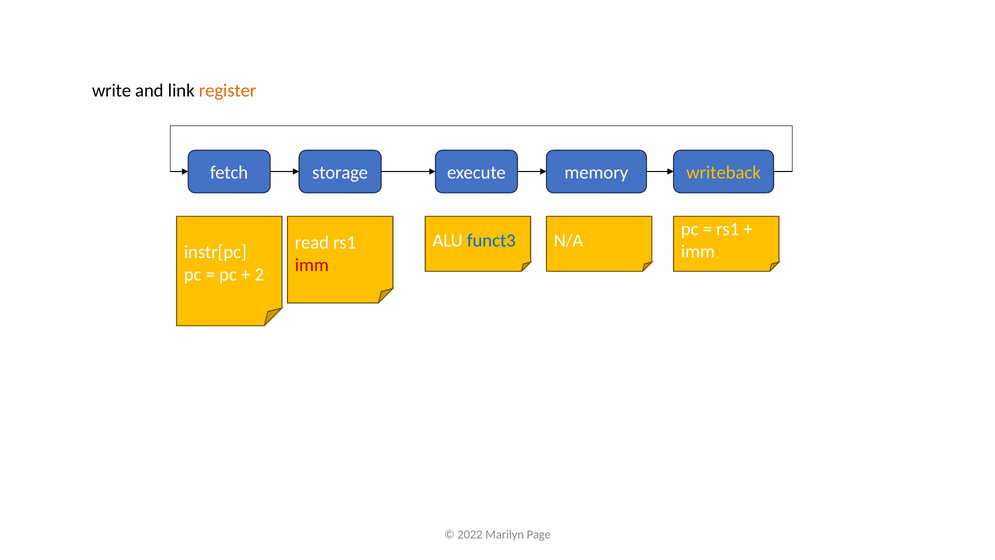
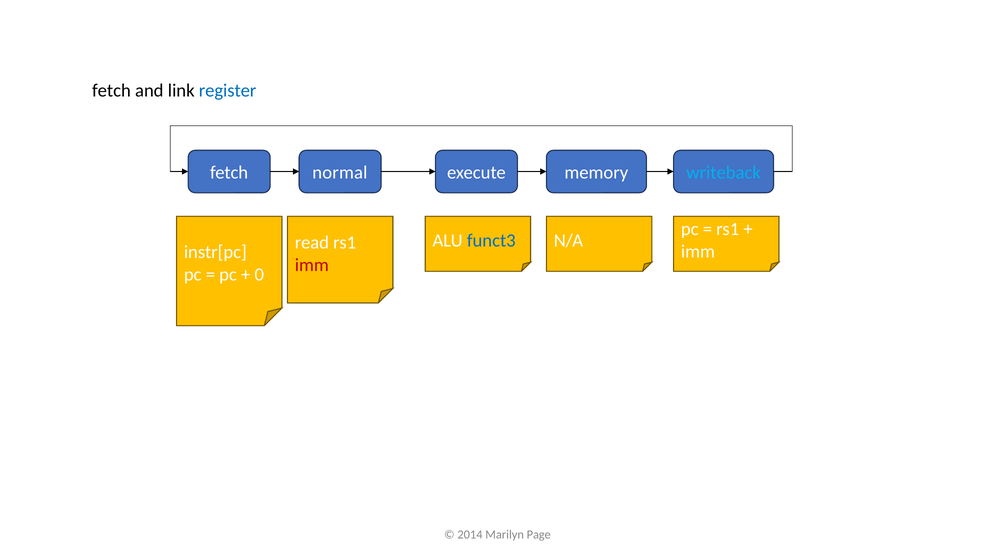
write at (112, 91): write -> fetch
register colour: orange -> blue
storage: storage -> normal
writeback colour: yellow -> light blue
2: 2 -> 0
2022: 2022 -> 2014
